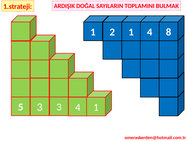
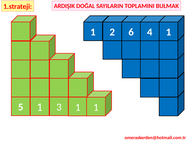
2 1: 1 -> 6
4 8: 8 -> 1
5 3: 3 -> 1
3 4: 4 -> 1
